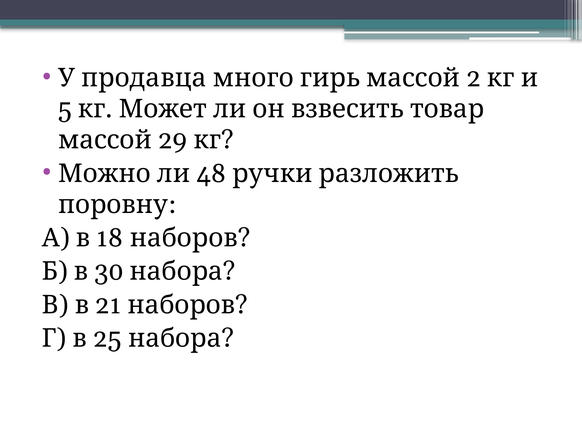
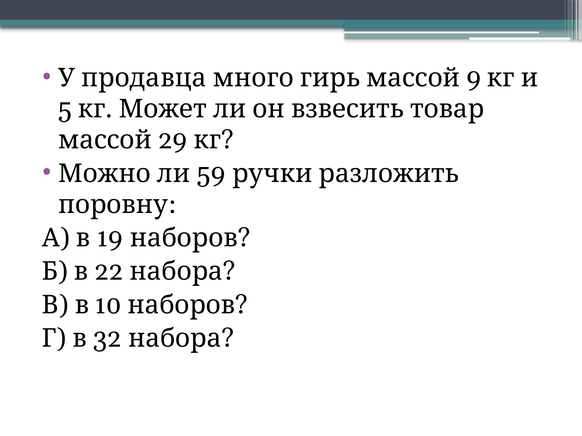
2: 2 -> 9
48: 48 -> 59
18: 18 -> 19
30: 30 -> 22
21: 21 -> 10
25: 25 -> 32
